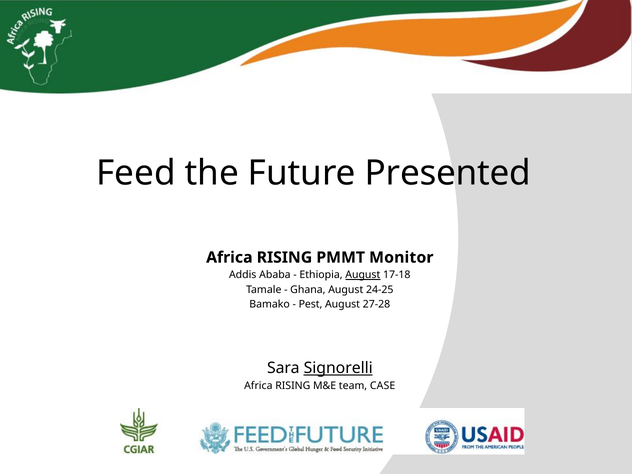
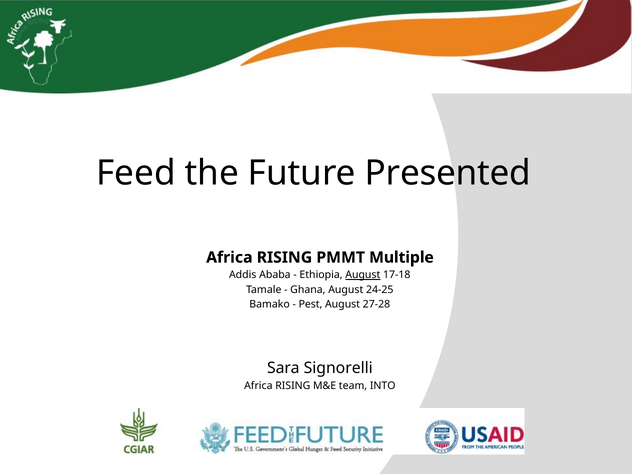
Monitor: Monitor -> Multiple
Signorelli underline: present -> none
CASE: CASE -> INTO
